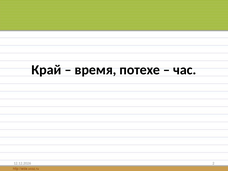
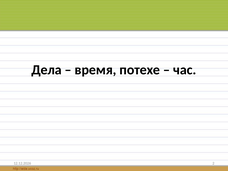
Край: Край -> Дела
